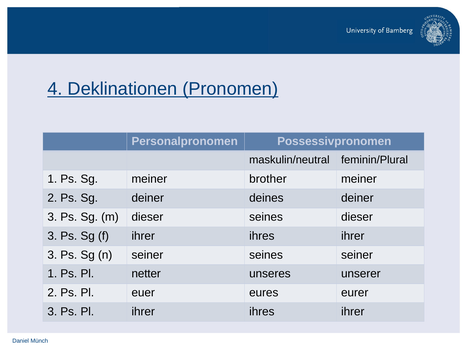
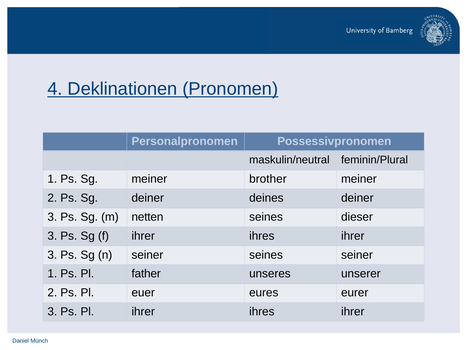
m dieser: dieser -> netten
netter: netter -> father
